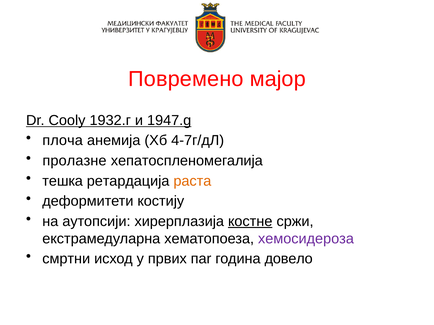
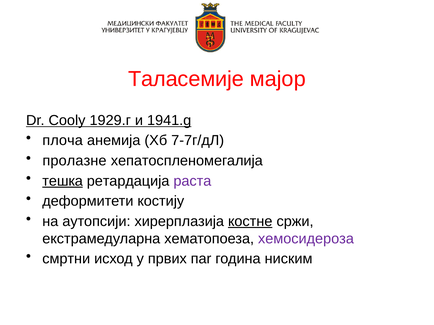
Повремено: Повремено -> Талaсемије
1932.г: 1932.г -> 1929.г
1947.g: 1947.g -> 1941.g
4-7г/дЛ: 4-7г/дЛ -> 7-7г/дЛ
тешкa underline: none -> present
рaста colour: orange -> purple
довело: довело -> ниским
